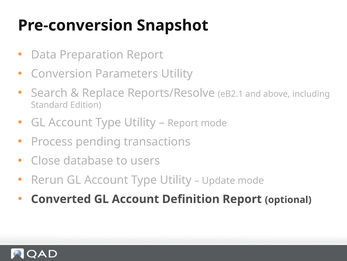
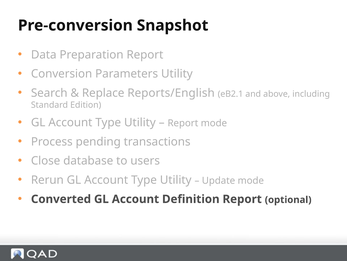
Reports/Resolve: Reports/Resolve -> Reports/English
